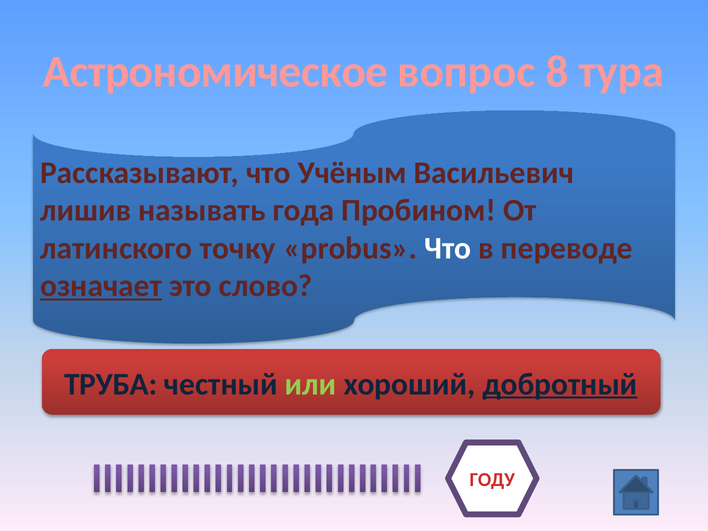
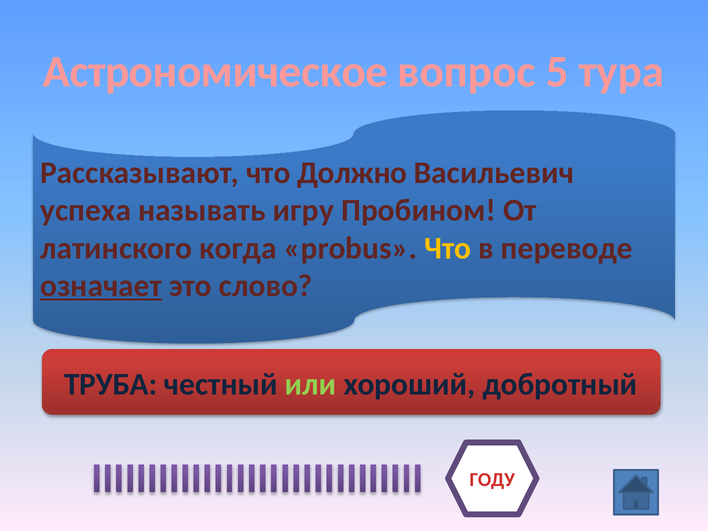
8: 8 -> 5
Учёным: Учёным -> Должно
лишив: лишив -> успеха
года: года -> игру
точку: точку -> когда
Что at (448, 248) colour: white -> yellow
добротный underline: present -> none
